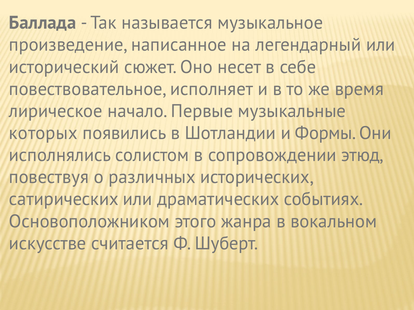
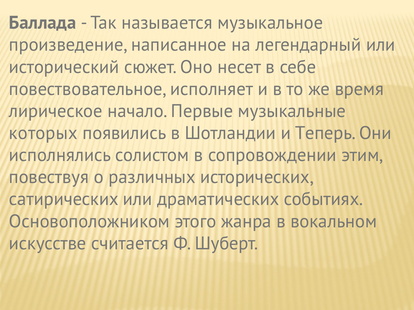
Формы: Формы -> Теперь
этюд: этюд -> этим
